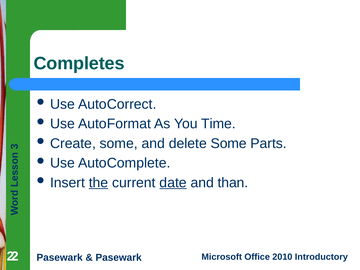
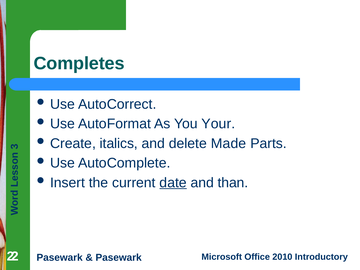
Time: Time -> Your
Create some: some -> italics
delete Some: Some -> Made
the underline: present -> none
